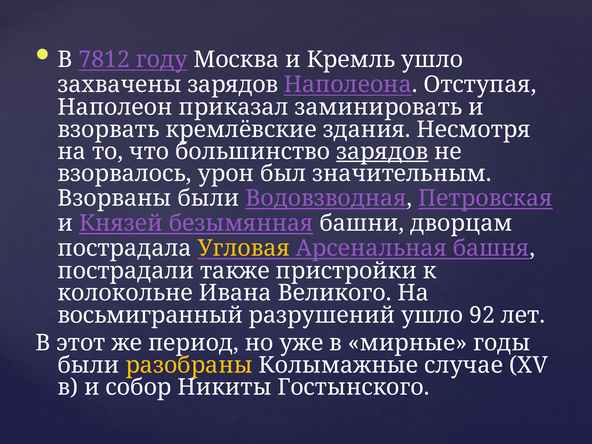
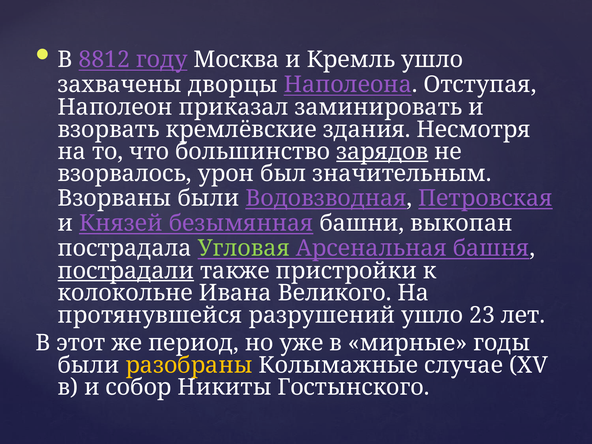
7812: 7812 -> 8812
захвачены зарядов: зарядов -> дворцы
дворцам: дворцам -> выкопан
Угловая colour: yellow -> light green
пострадали underline: none -> present
восьмигранный: восьмигранный -> протянувшейся
92: 92 -> 23
